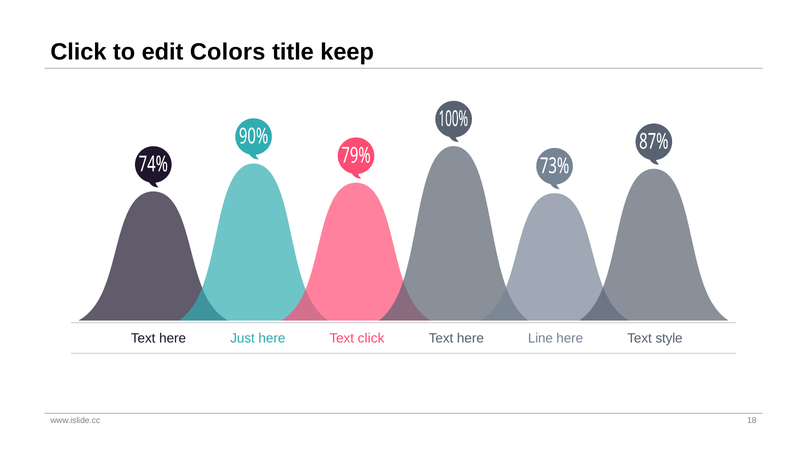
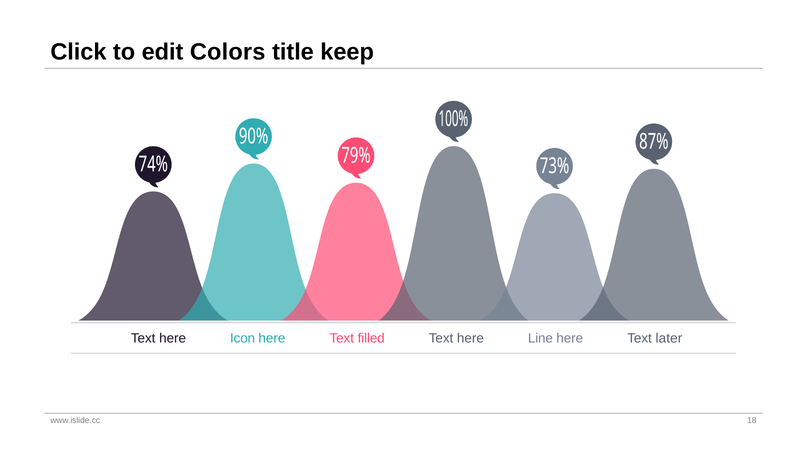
Just: Just -> Icon
Text click: click -> filled
style: style -> later
